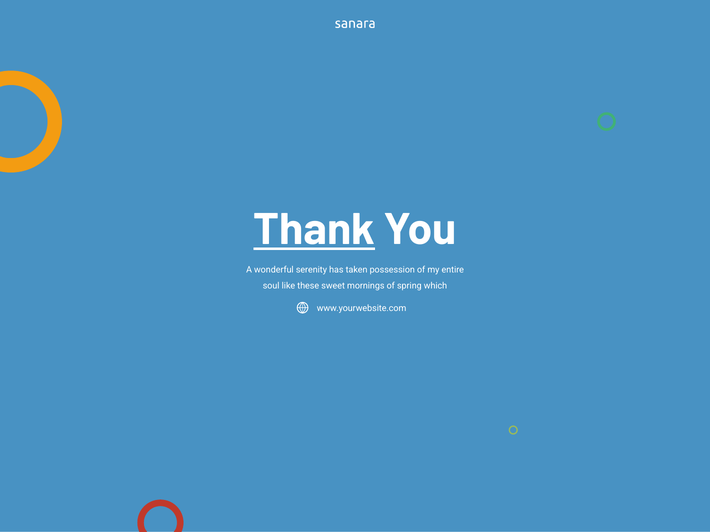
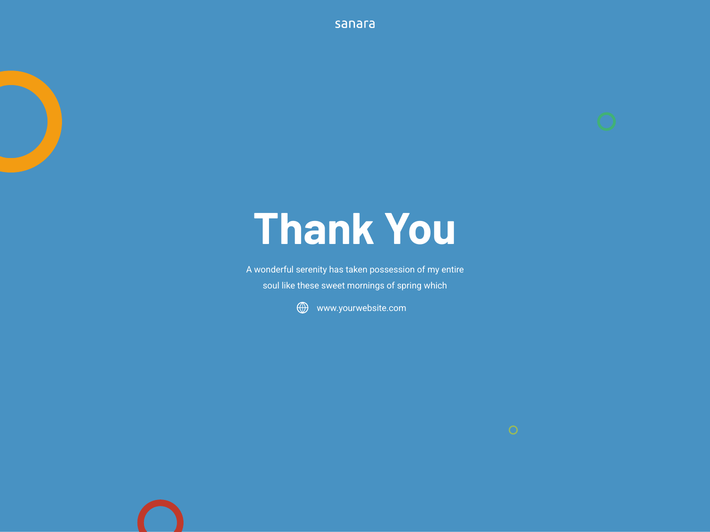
Thank underline: present -> none
